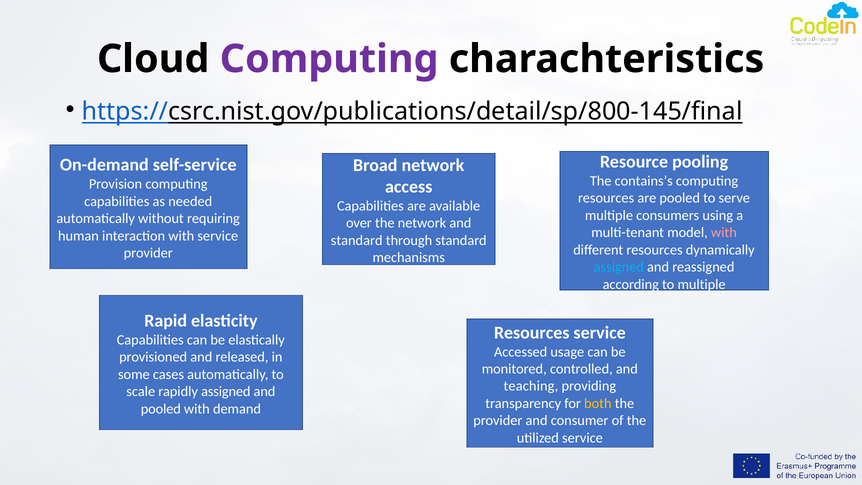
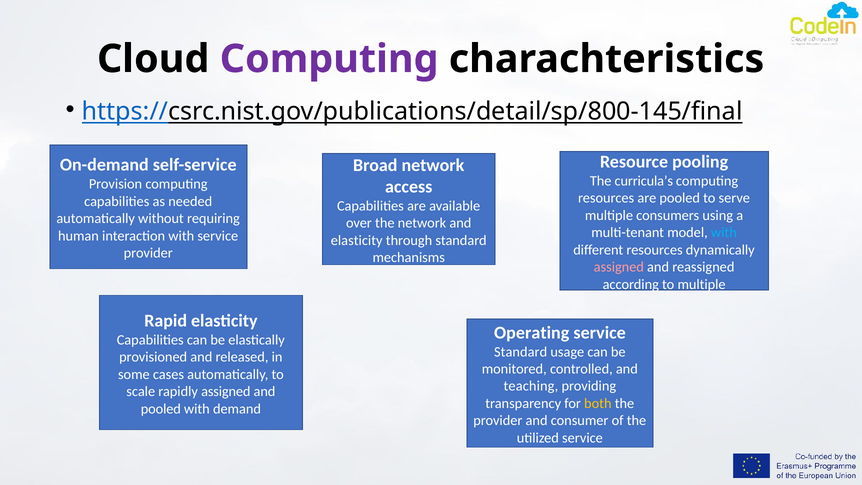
contains’s: contains’s -> curricula’s
with at (724, 233) colour: pink -> light blue
standard at (357, 240): standard -> elasticity
assigned at (619, 267) colour: light blue -> pink
Resources at (532, 333): Resources -> Operating
Accessed at (521, 352): Accessed -> Standard
